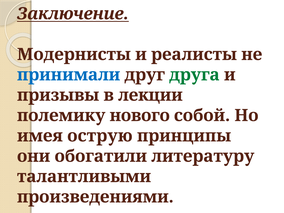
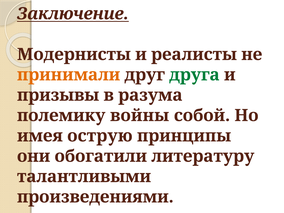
принимали colour: blue -> orange
лекции: лекции -> разума
нового: нового -> войны
